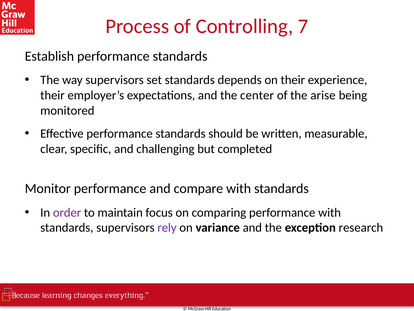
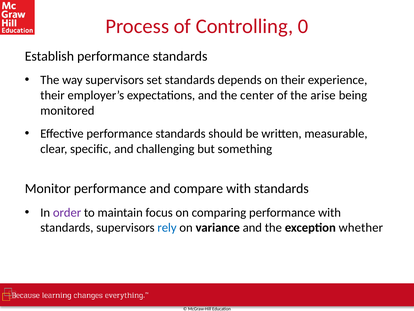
7: 7 -> 0
completed: completed -> something
rely colour: purple -> blue
research: research -> whether
